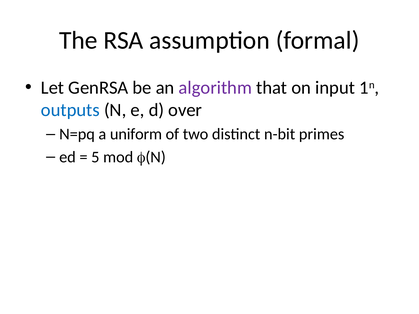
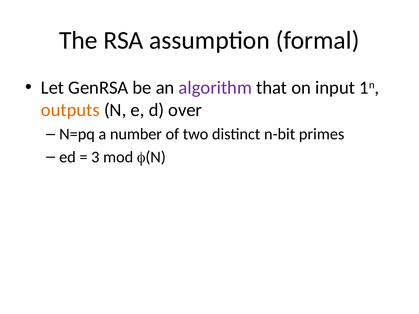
outputs colour: blue -> orange
uniform: uniform -> number
5: 5 -> 3
